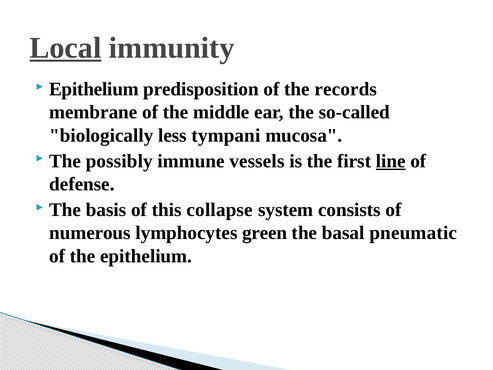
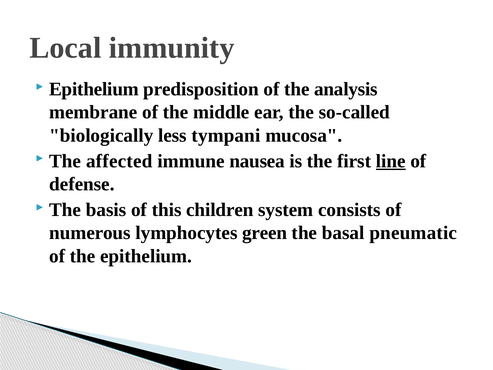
Local underline: present -> none
records: records -> analysis
possibly: possibly -> affected
vessels: vessels -> nausea
collapse: collapse -> children
